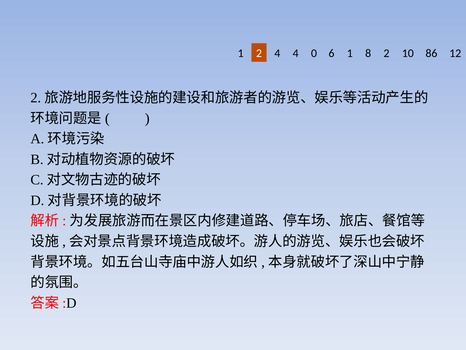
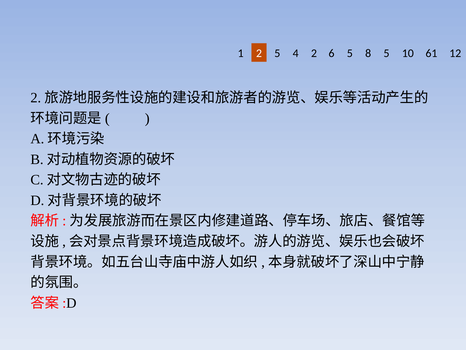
2 4: 4 -> 5
4 0: 0 -> 2
6 1: 1 -> 5
8 2: 2 -> 5
86: 86 -> 61
